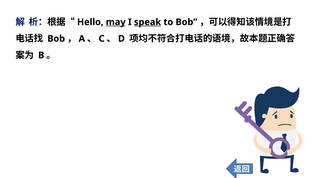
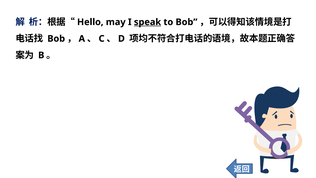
may underline: present -> none
